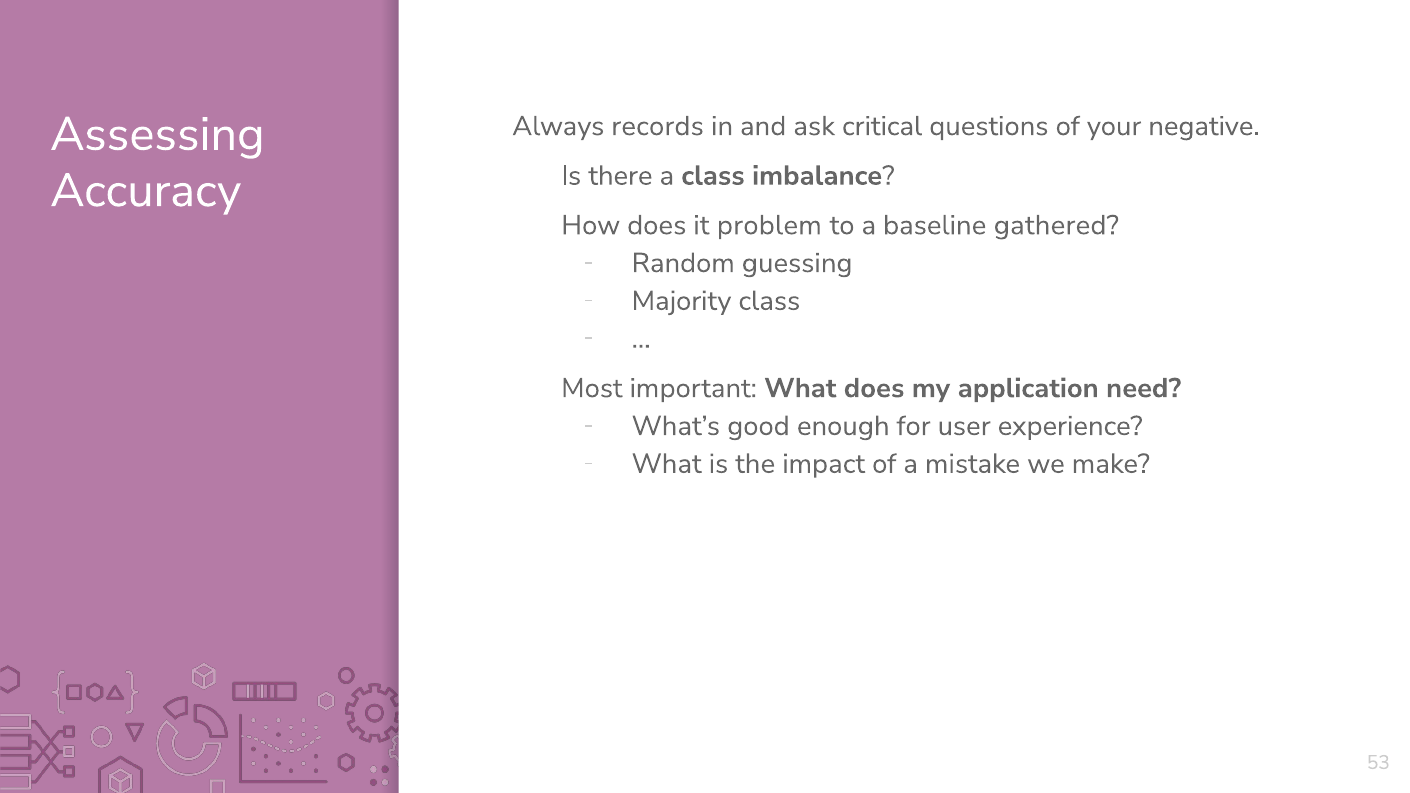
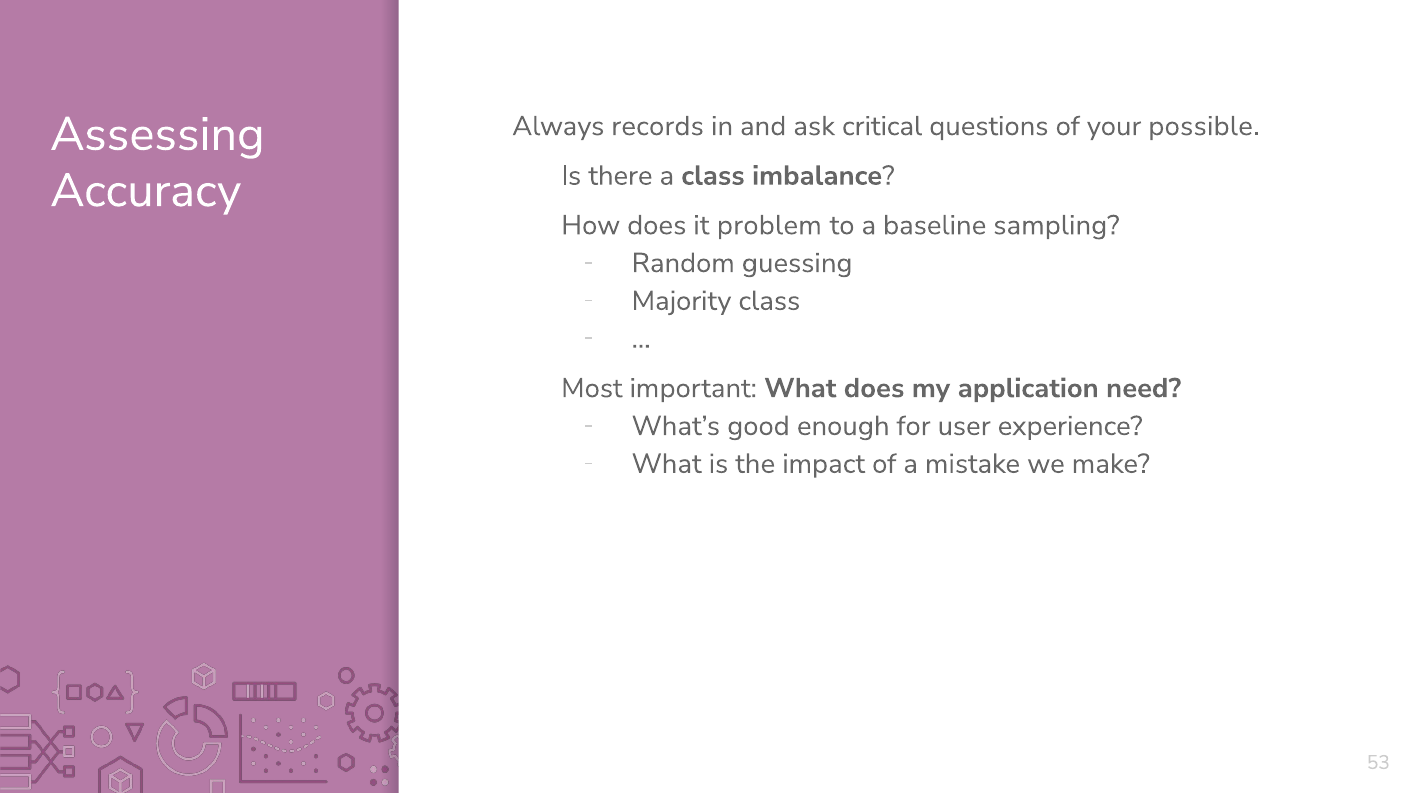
negative: negative -> possible
gathered: gathered -> sampling
